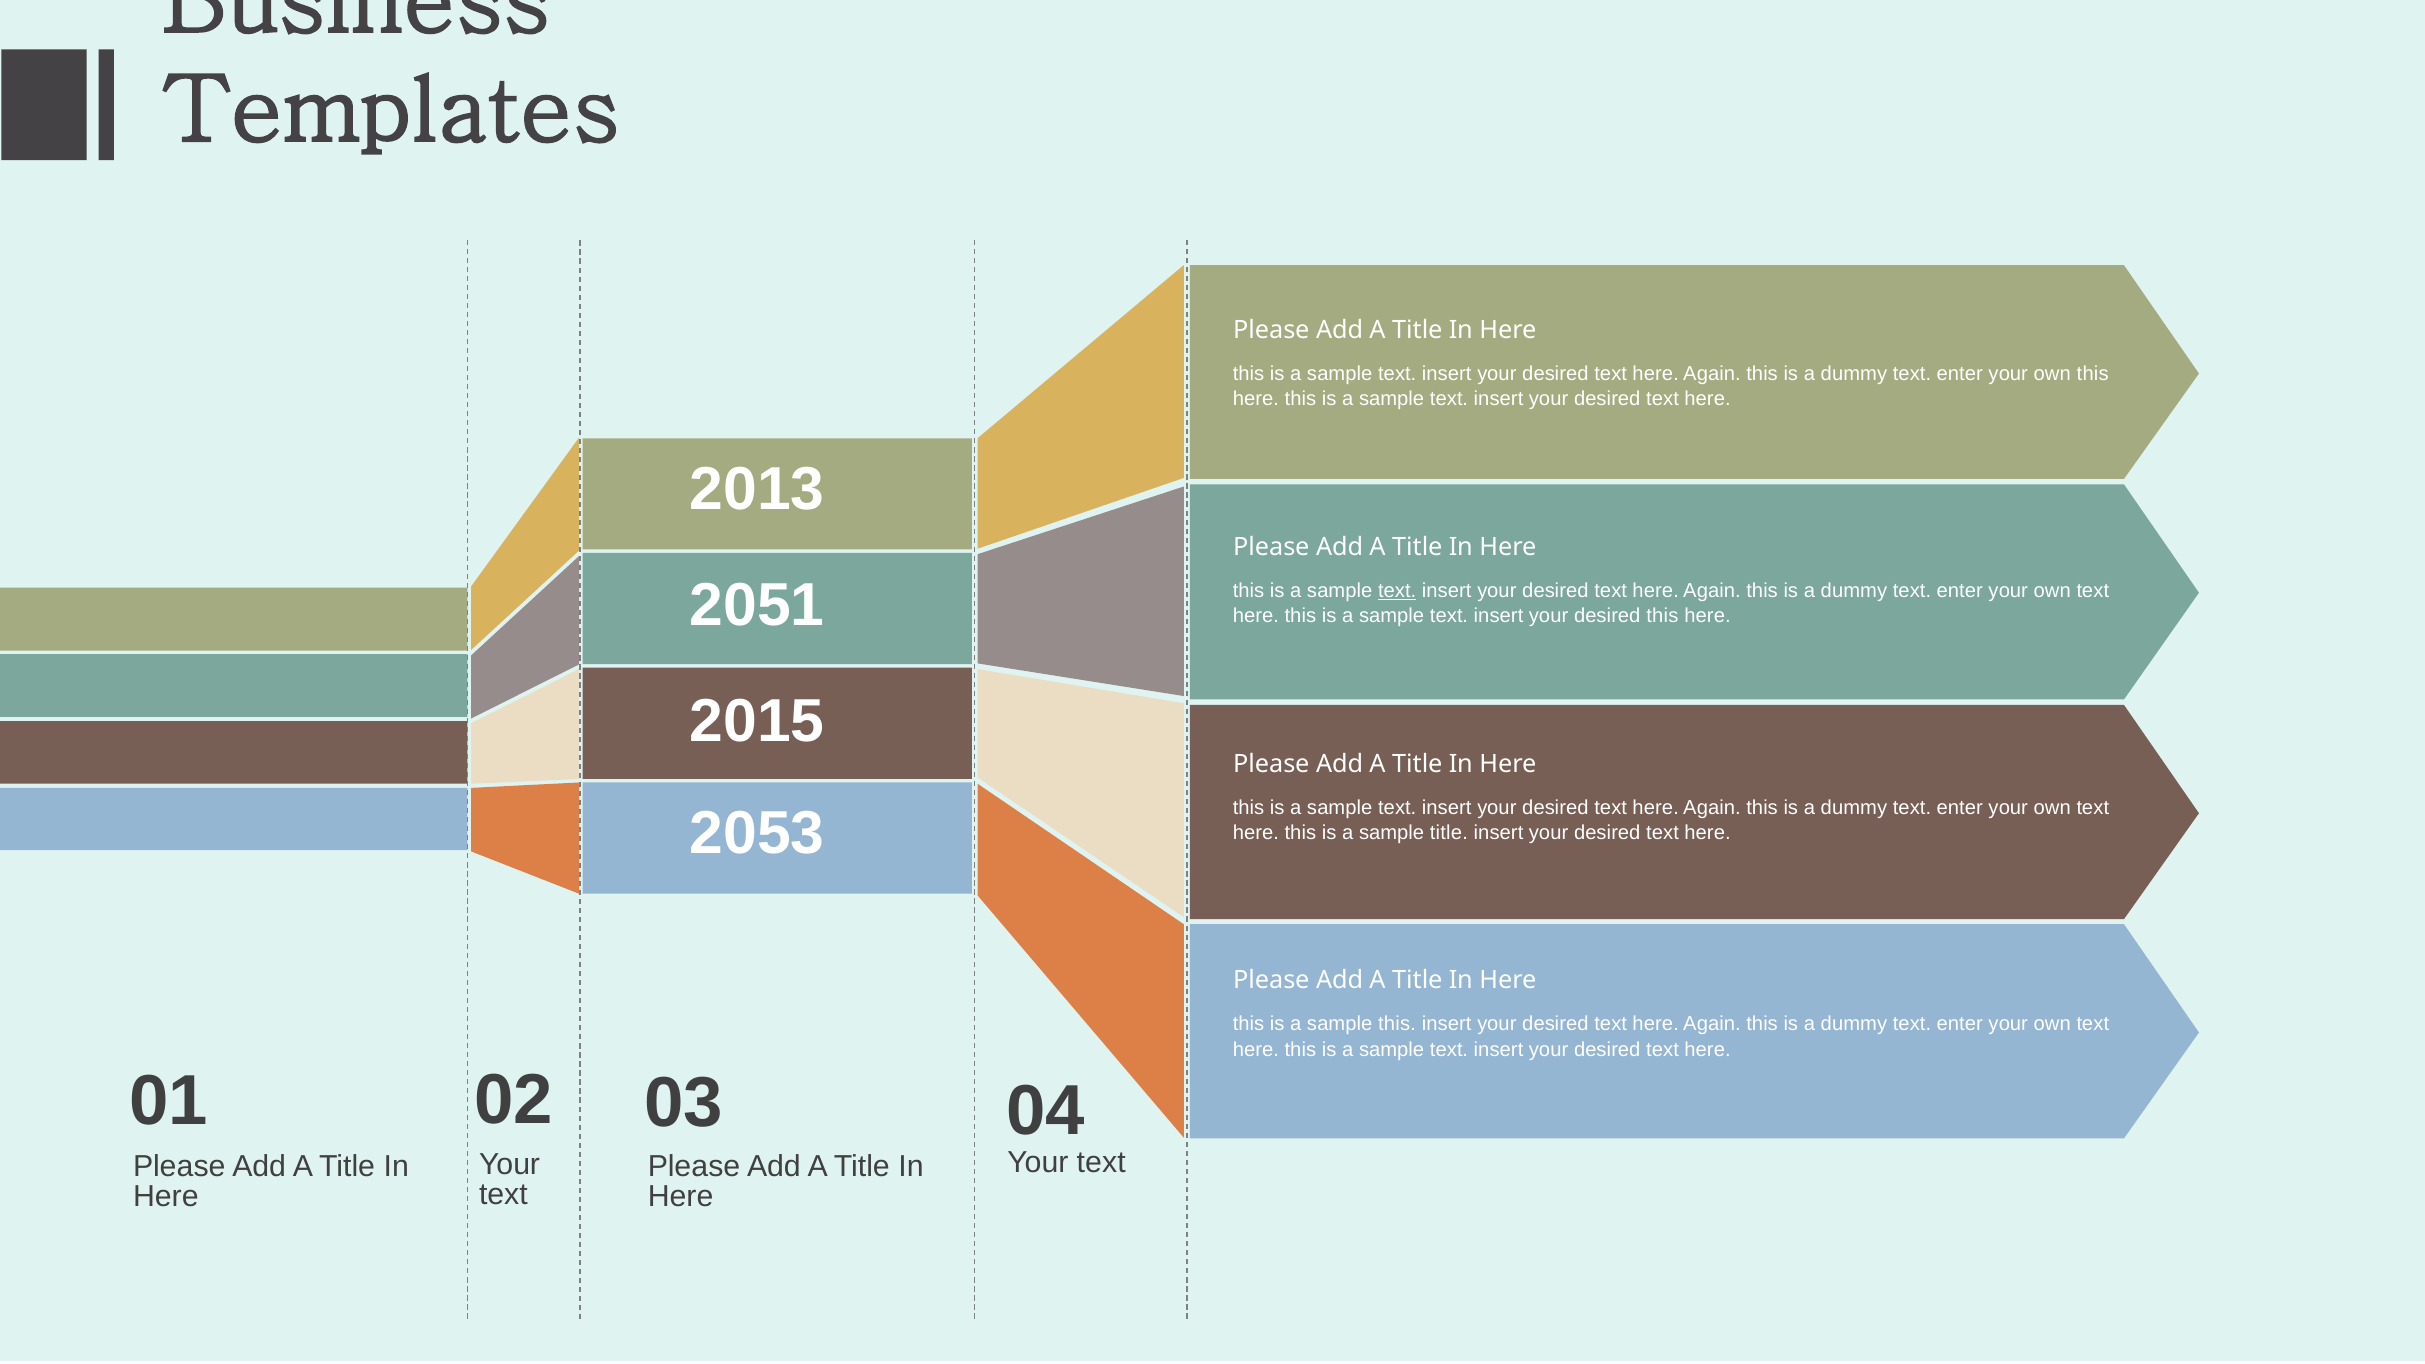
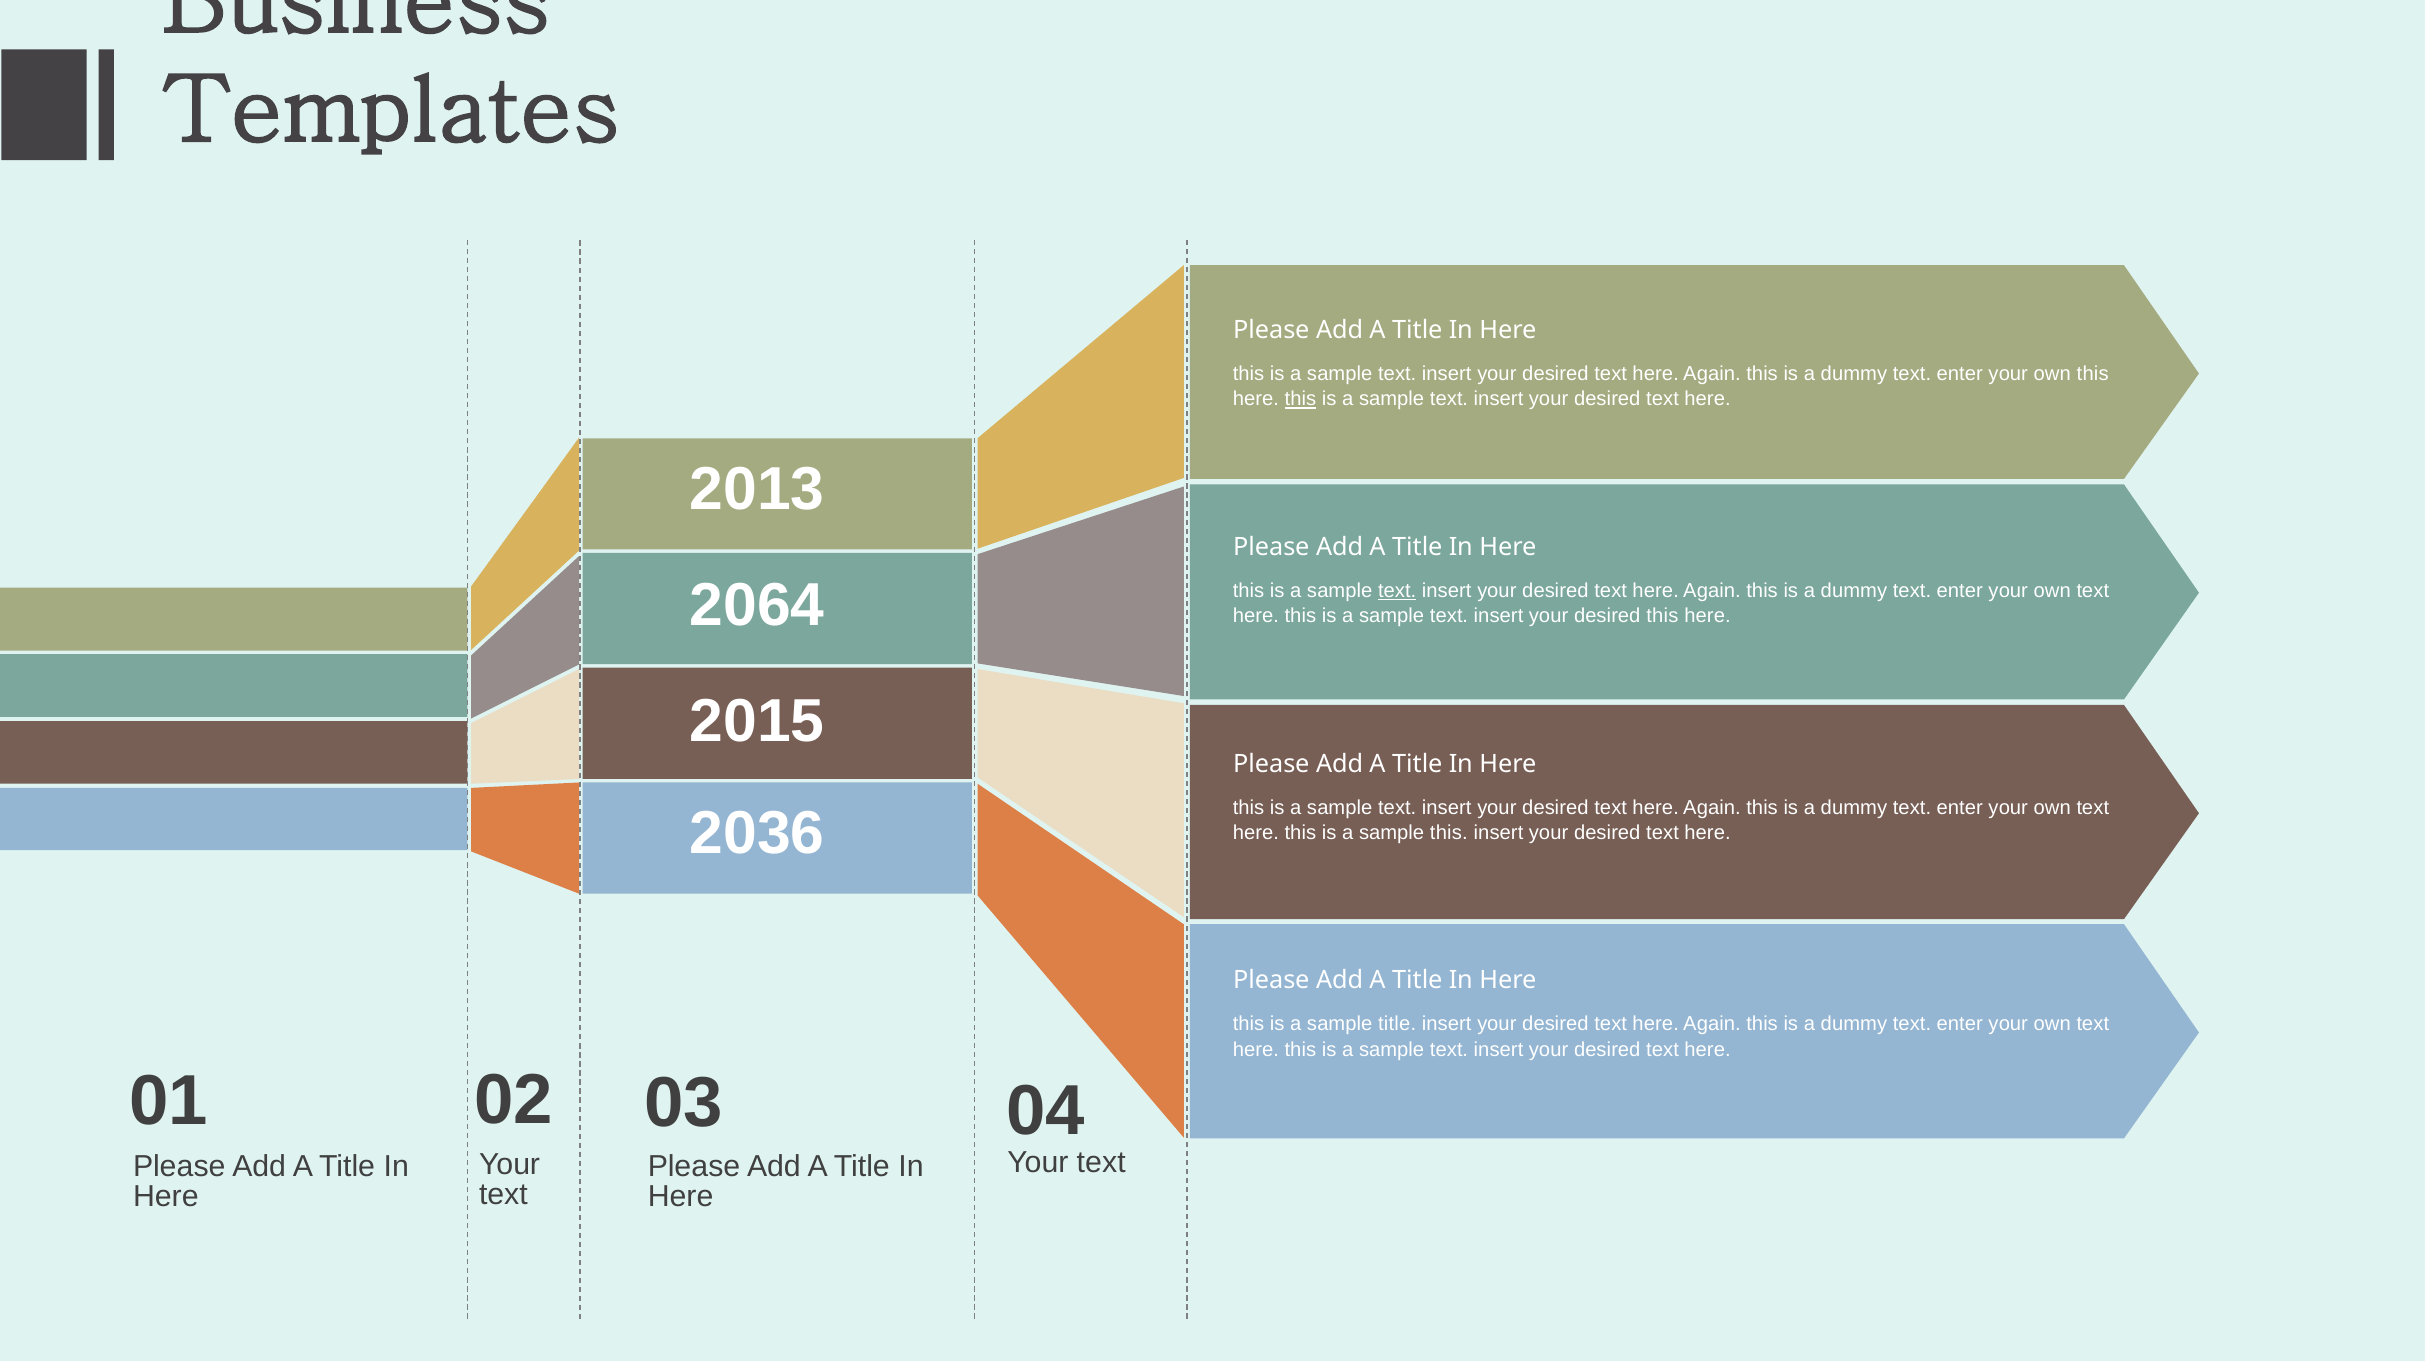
this at (1300, 399) underline: none -> present
2051: 2051 -> 2064
2053: 2053 -> 2036
sample title: title -> this
sample this: this -> title
